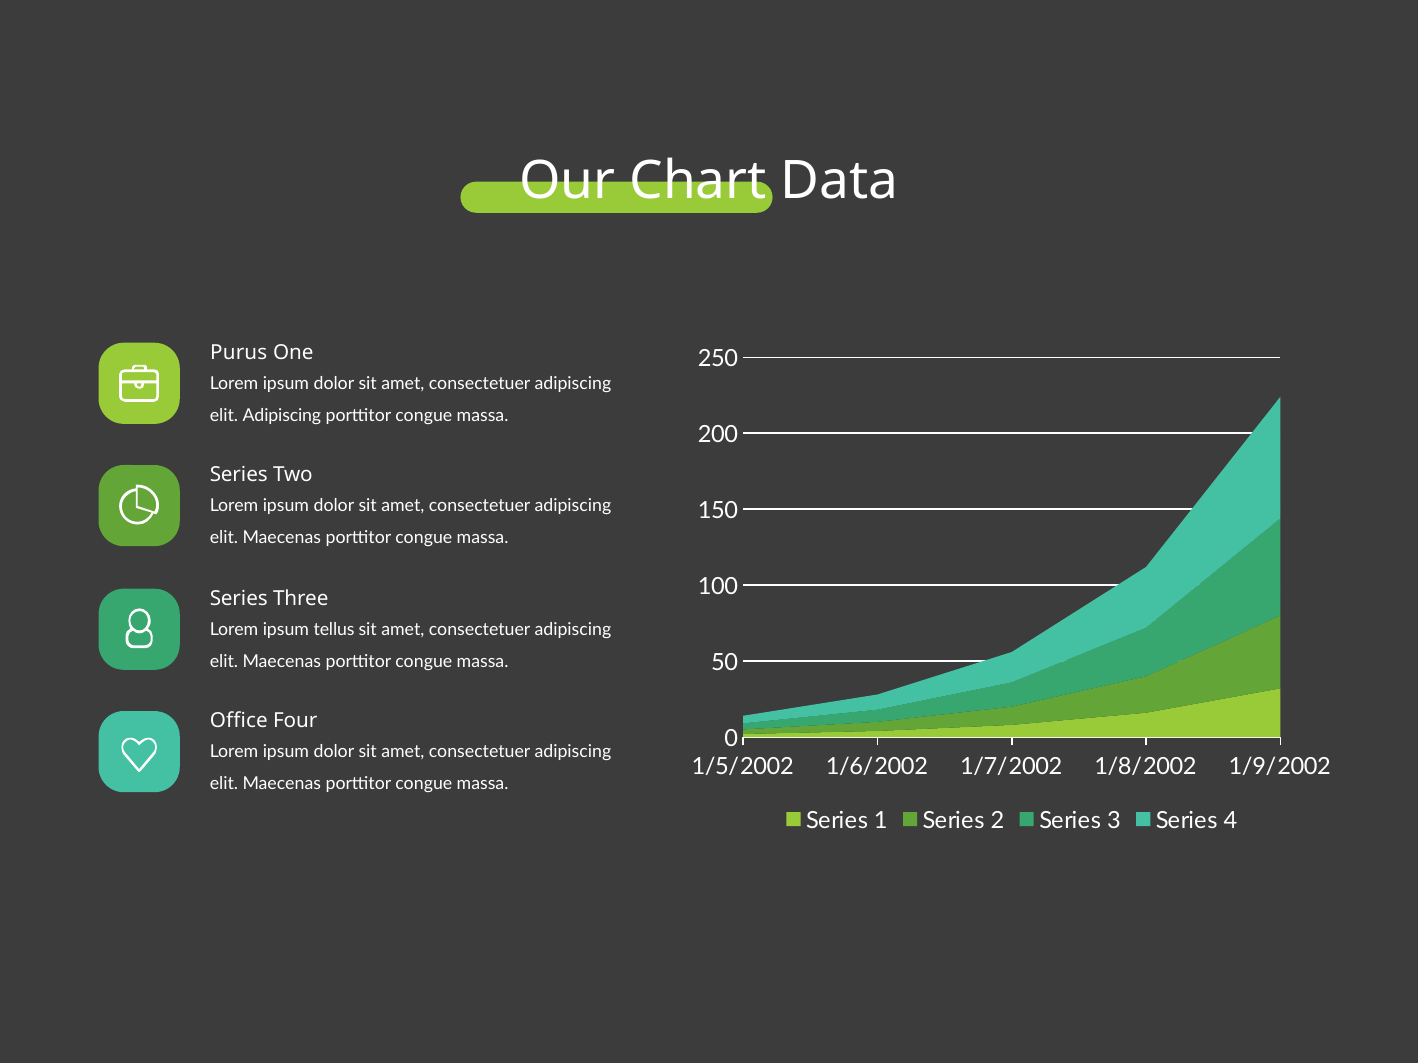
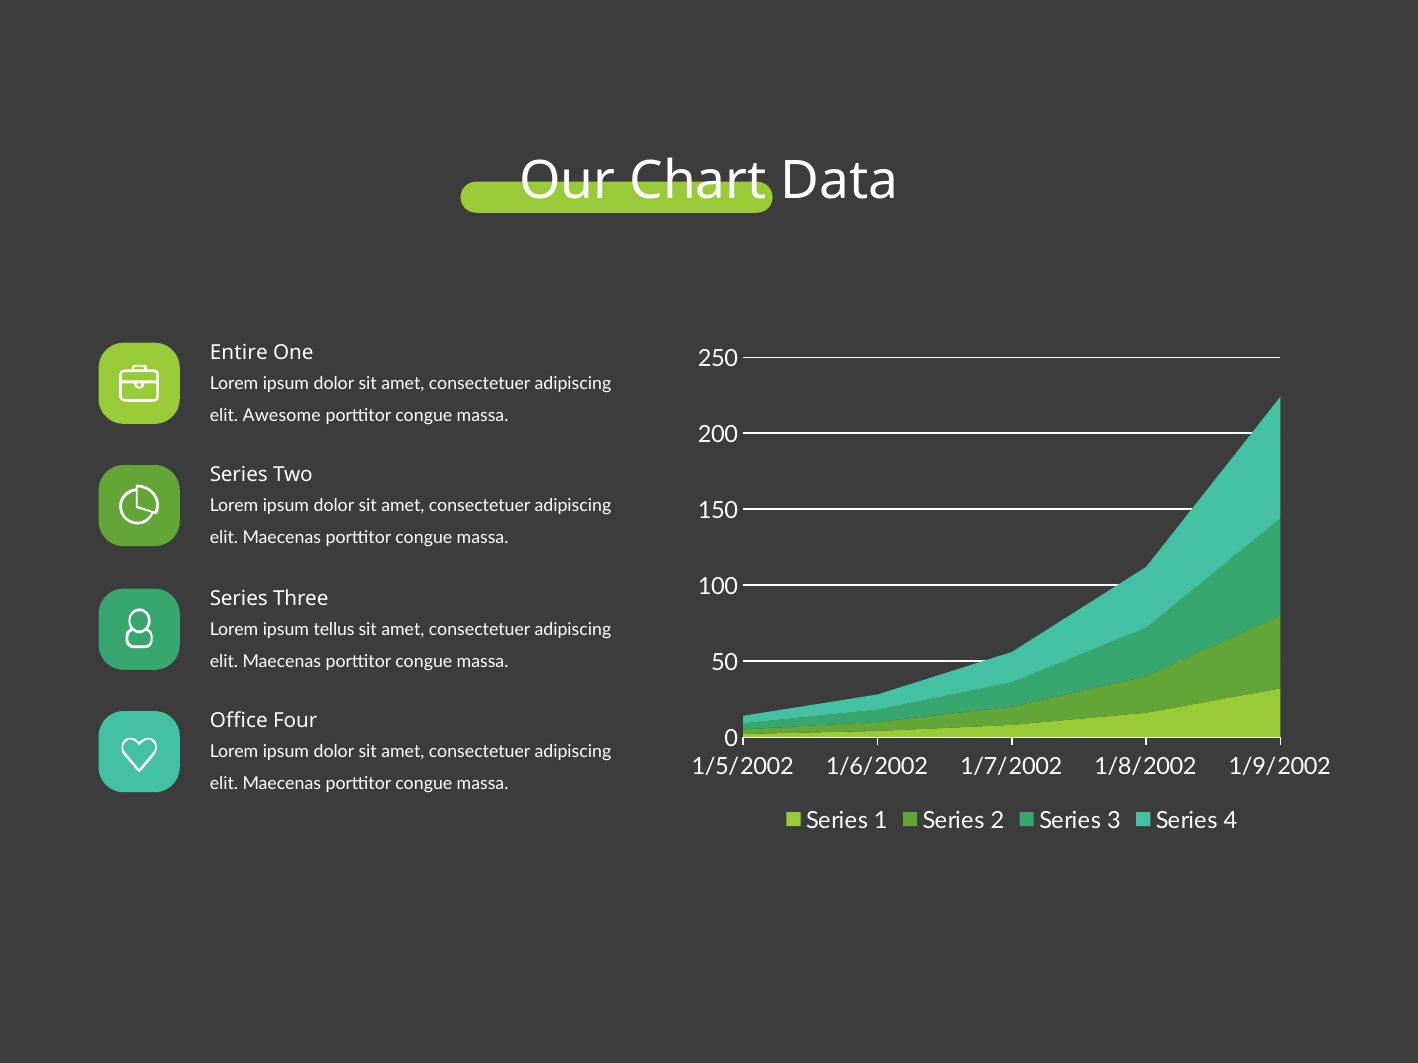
Purus: Purus -> Entire
elit Adipiscing: Adipiscing -> Awesome
